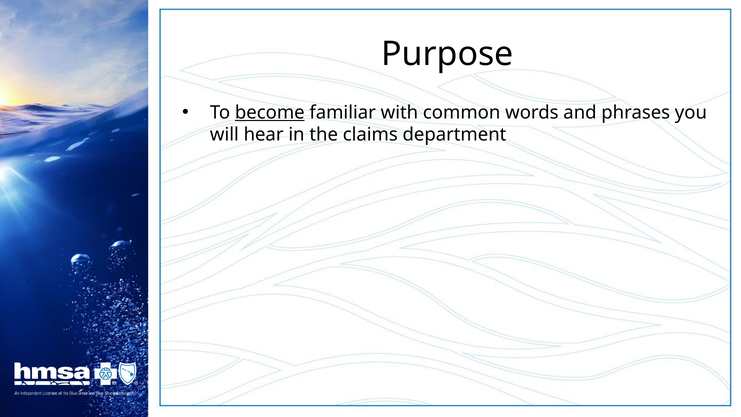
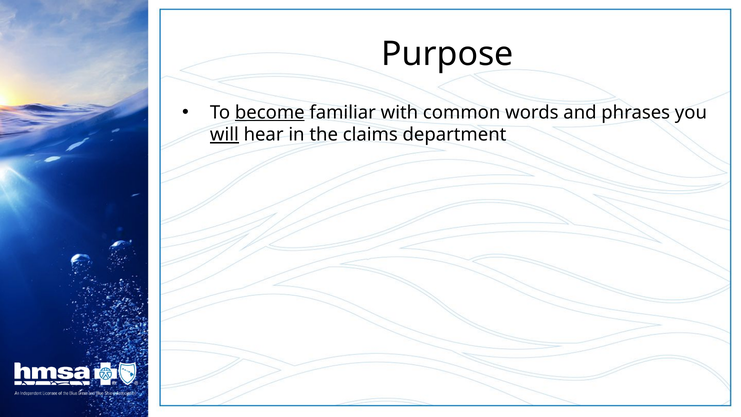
will underline: none -> present
